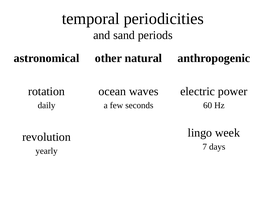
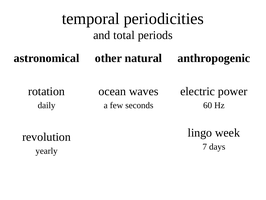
sand: sand -> total
